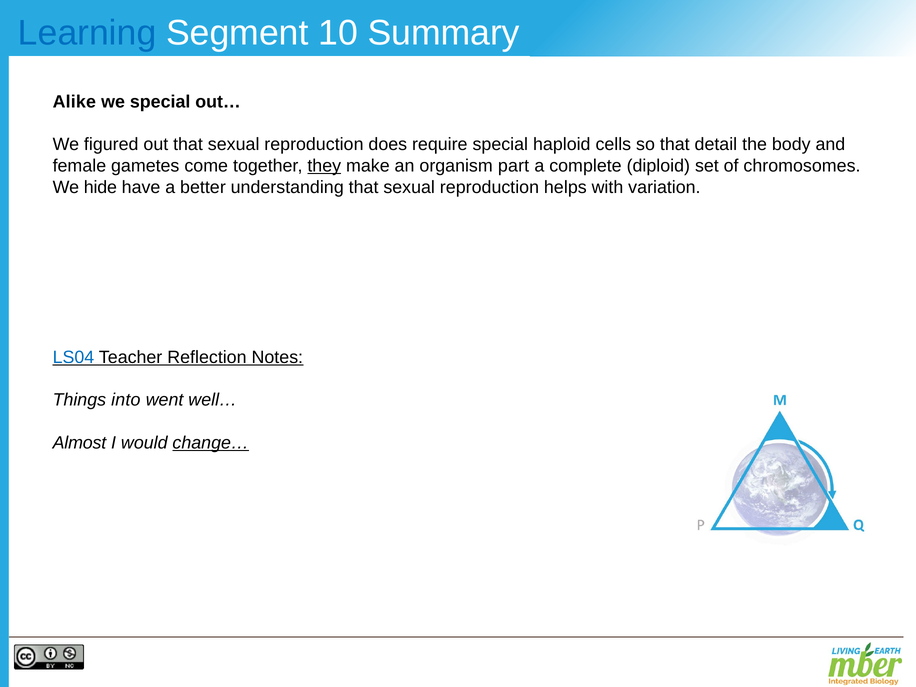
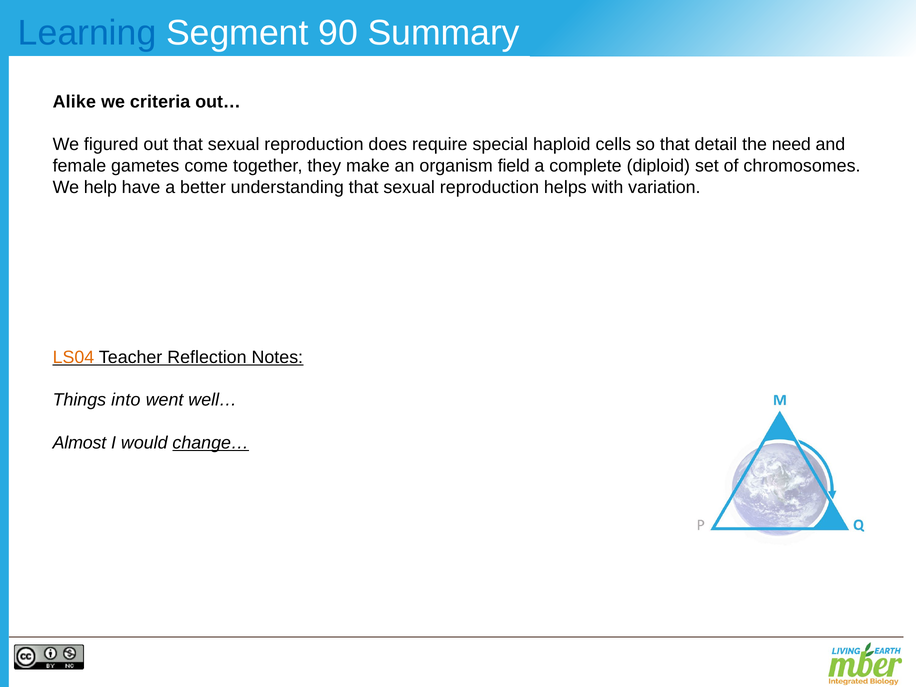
10: 10 -> 90
we special: special -> criteria
body: body -> need
they underline: present -> none
part: part -> field
hide: hide -> help
LS04 colour: blue -> orange
